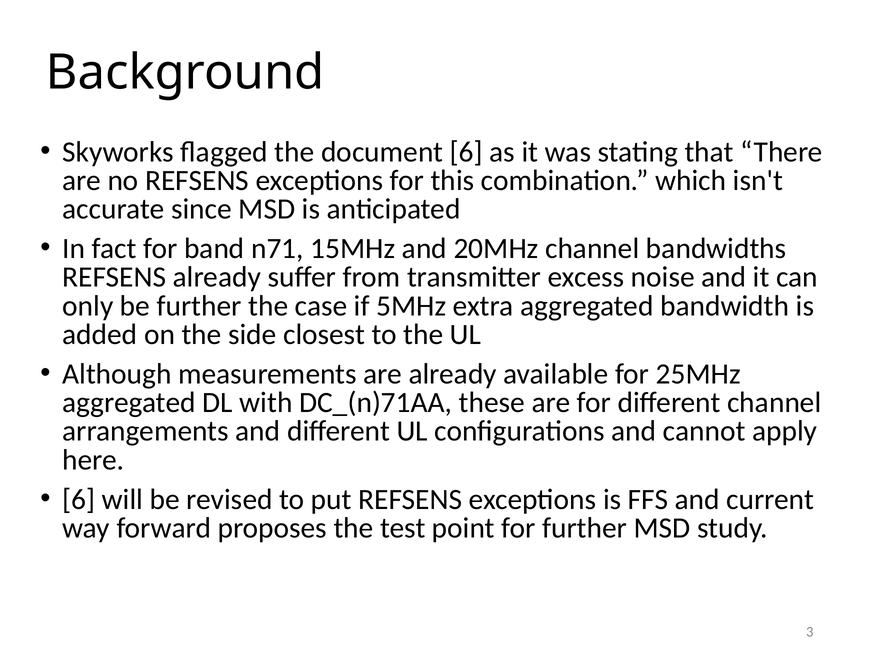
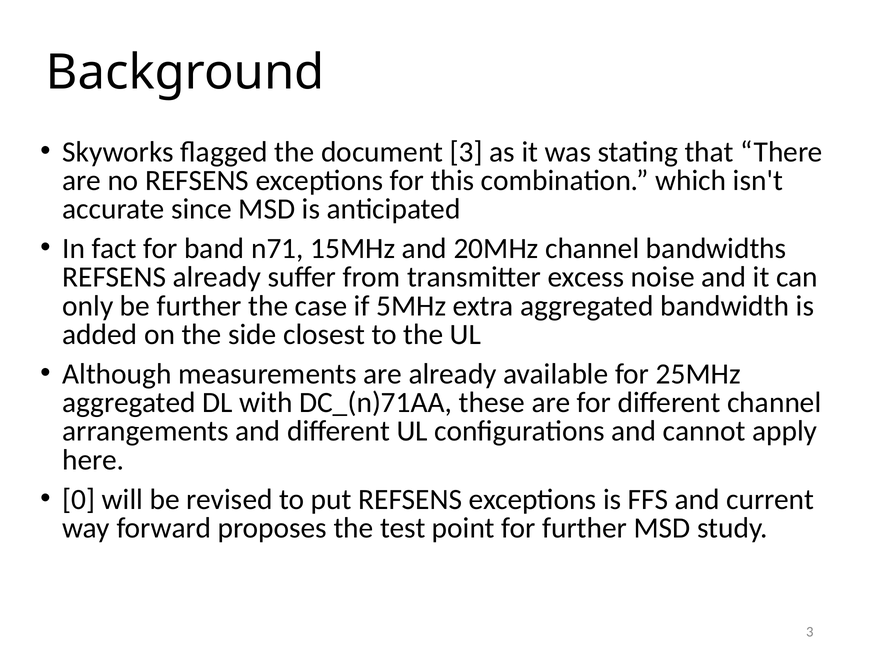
document 6: 6 -> 3
6 at (79, 500): 6 -> 0
